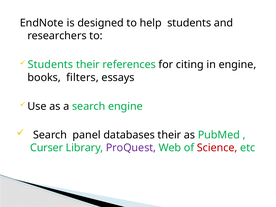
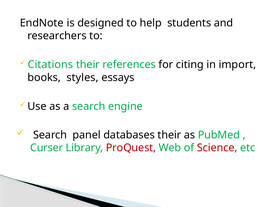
Students at (50, 65): Students -> Citations
in engine: engine -> import
filters: filters -> styles
ProQuest colour: purple -> red
